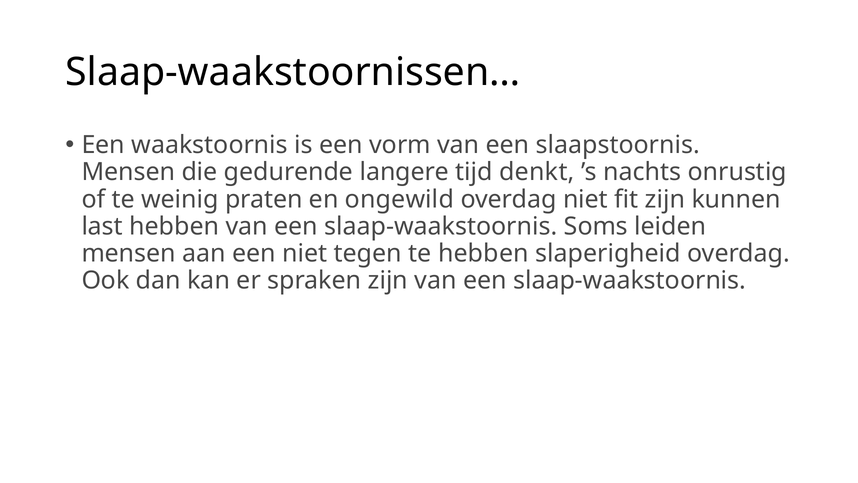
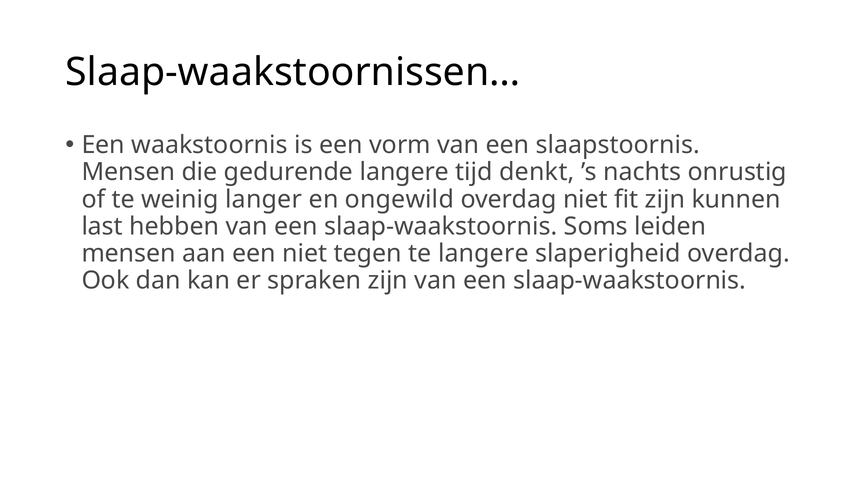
praten: praten -> langer
te hebben: hebben -> langere
